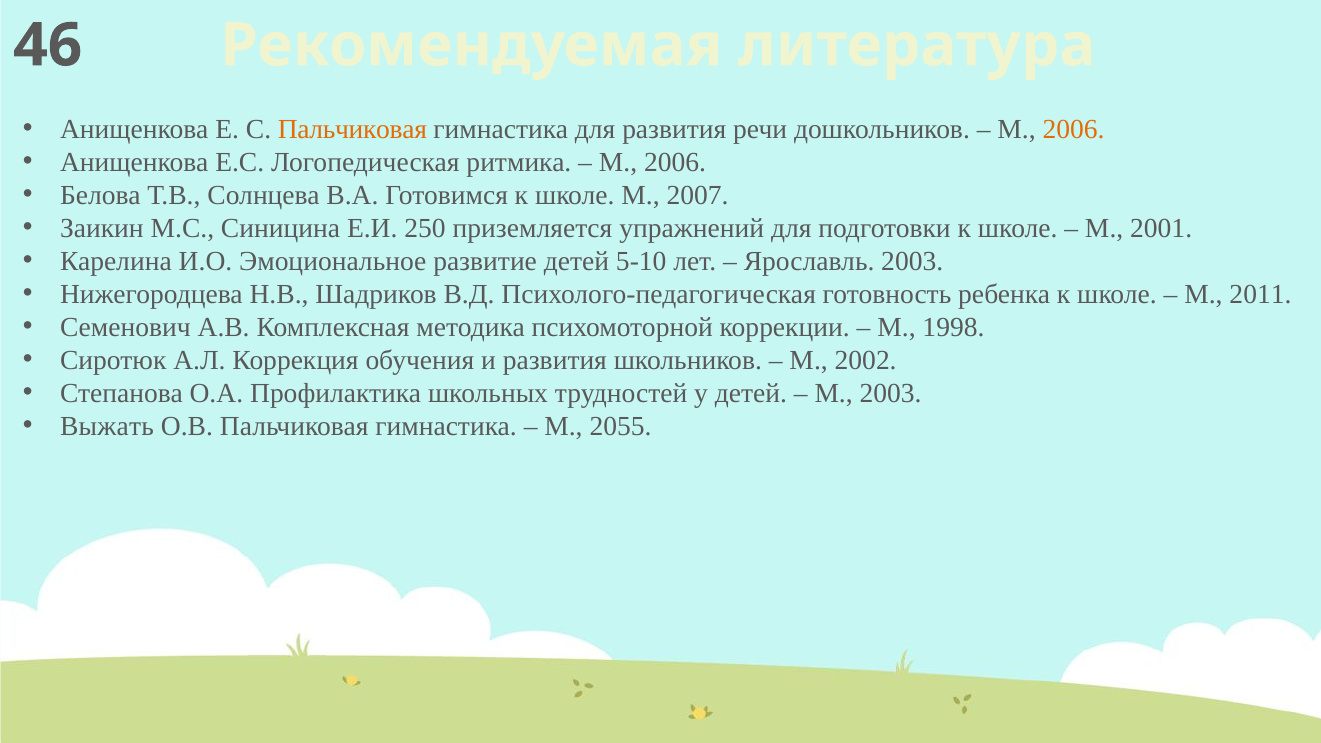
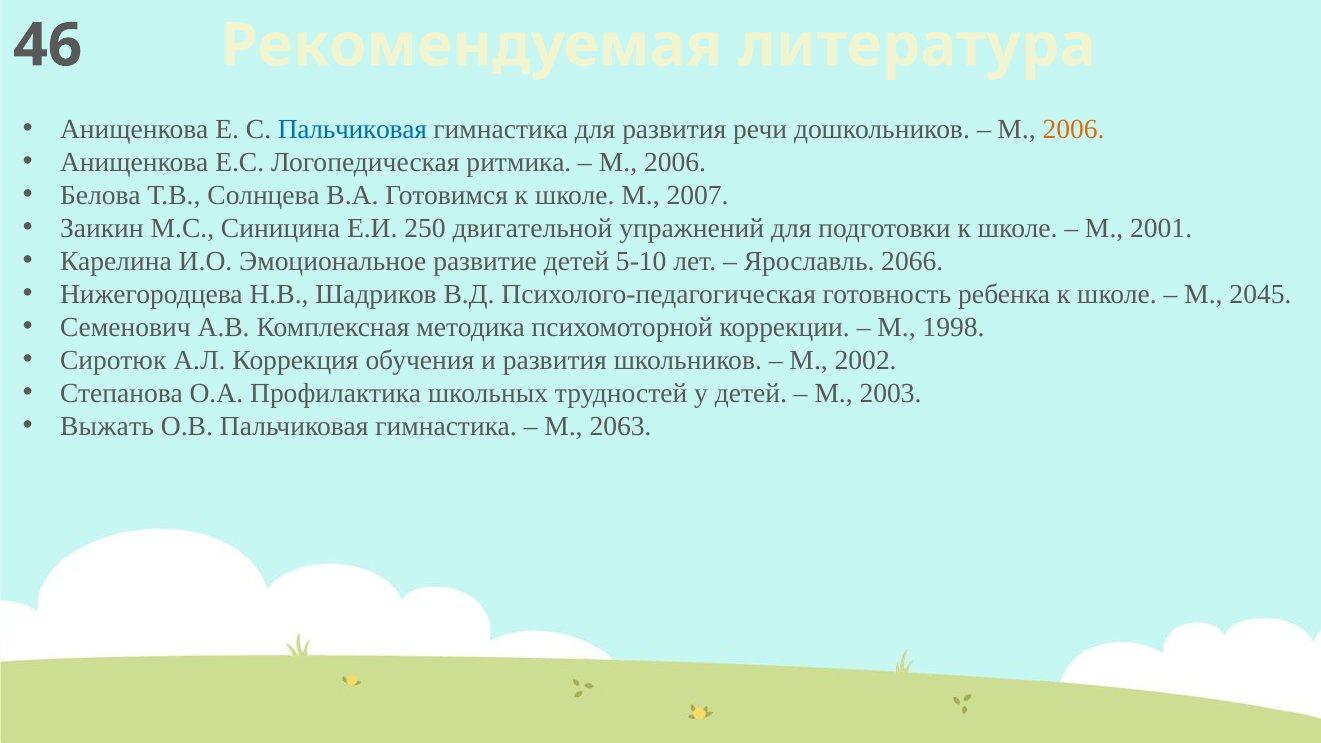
Пальчиковая at (352, 129) colour: orange -> blue
приземляется: приземляется -> двигательной
Ярославль 2003: 2003 -> 2066
2011: 2011 -> 2045
2055: 2055 -> 2063
